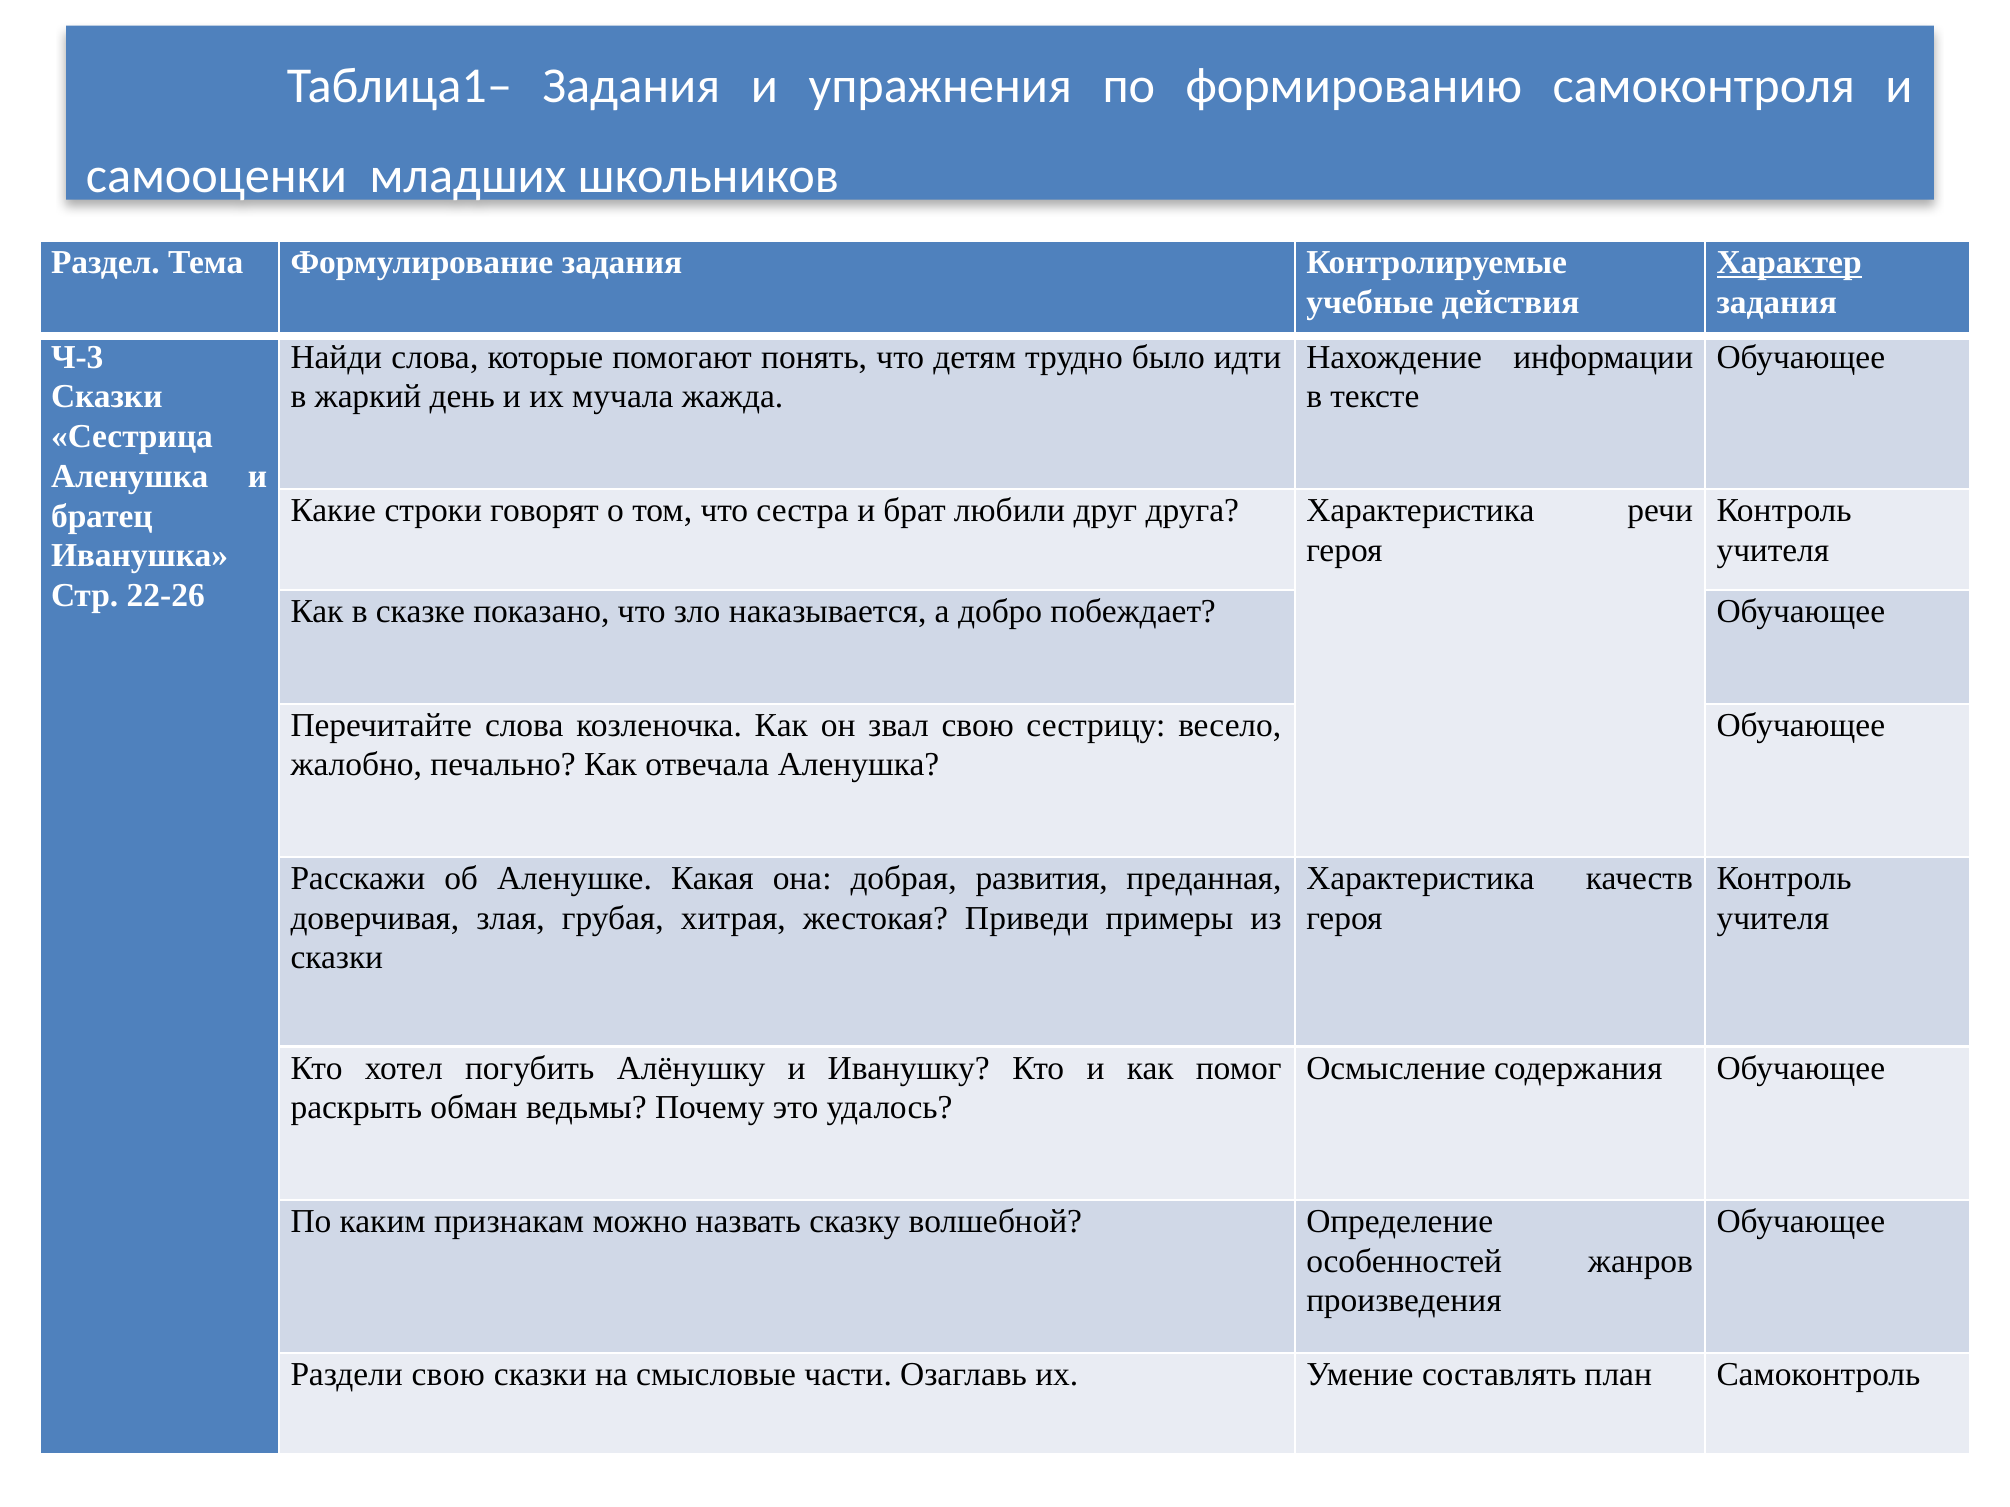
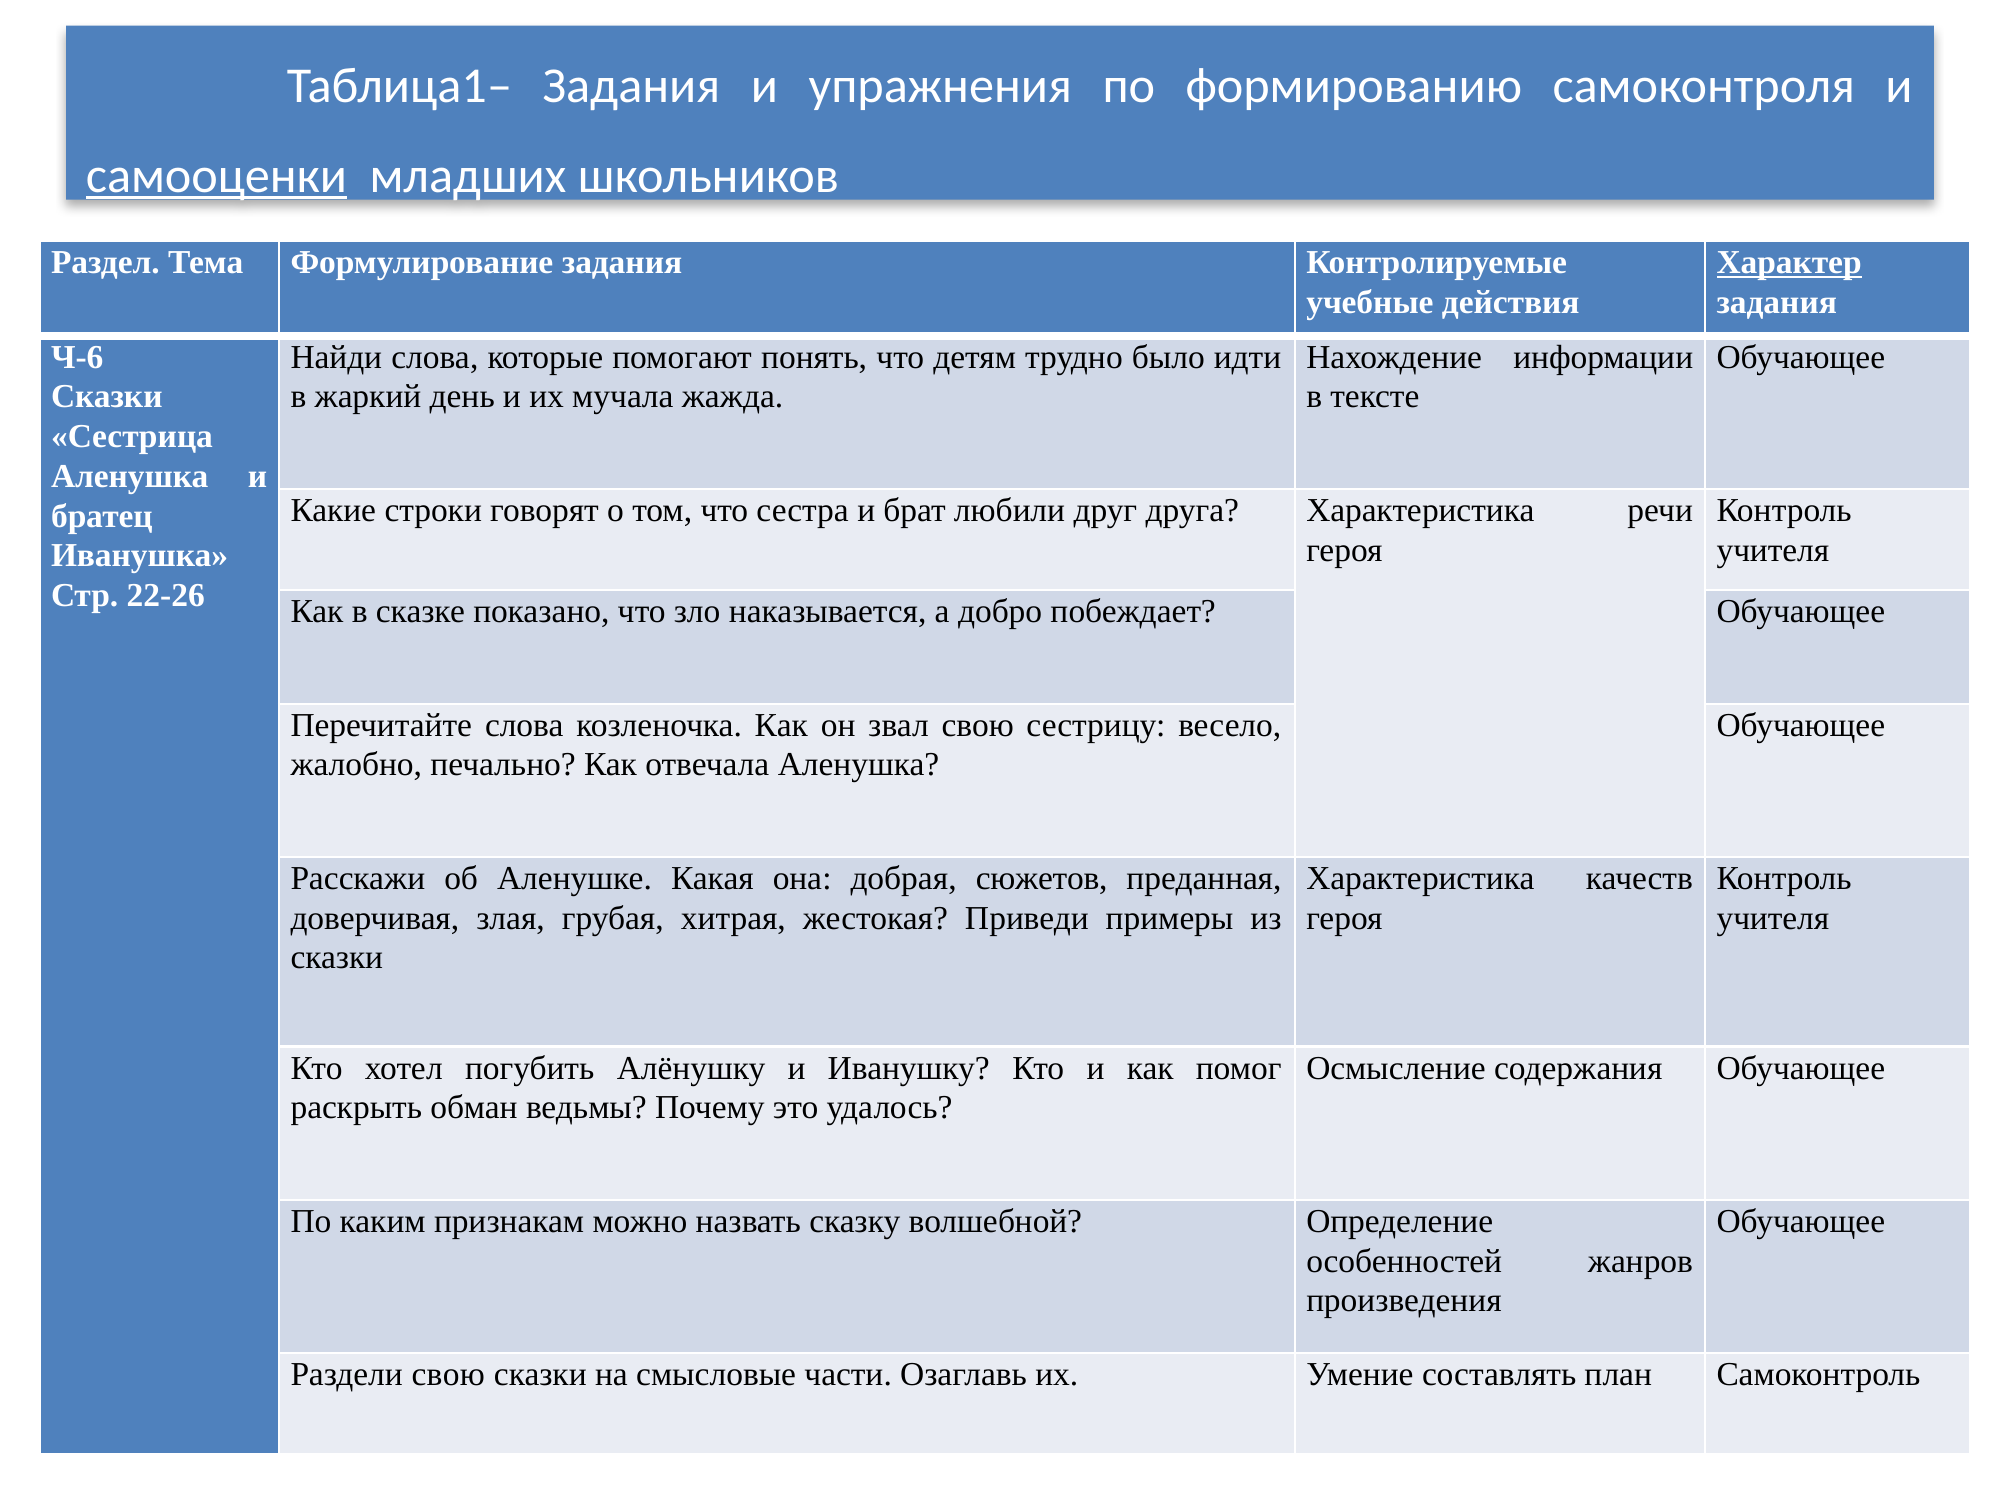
самооценки underline: none -> present
Ч-3: Ч-3 -> Ч-6
развития: развития -> сюжетов
